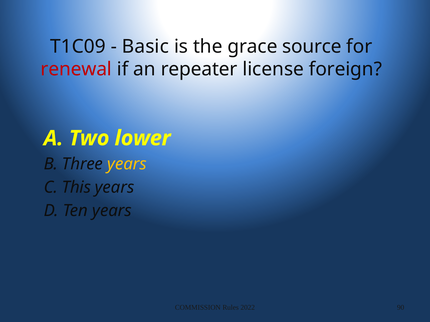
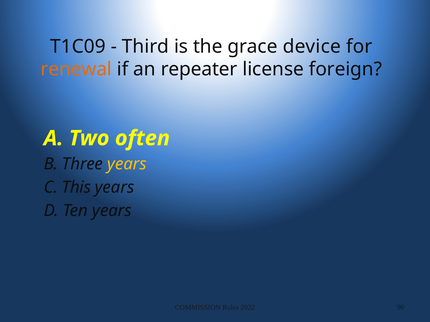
Basic: Basic -> Third
source: source -> device
renewal colour: red -> orange
lower: lower -> often
